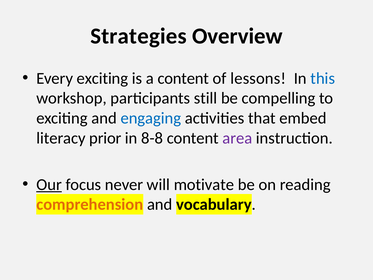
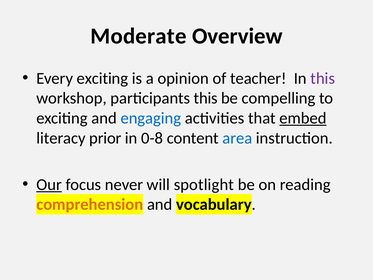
Strategies: Strategies -> Moderate
a content: content -> opinion
lessons: lessons -> teacher
this at (323, 78) colour: blue -> purple
participants still: still -> this
embed underline: none -> present
8-8: 8-8 -> 0-8
area colour: purple -> blue
motivate: motivate -> spotlight
